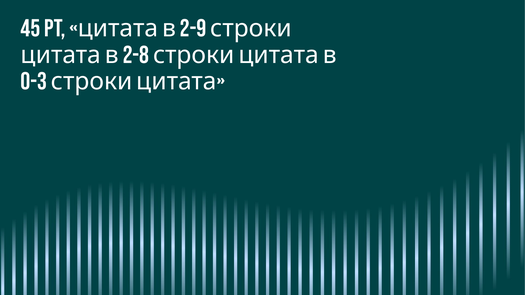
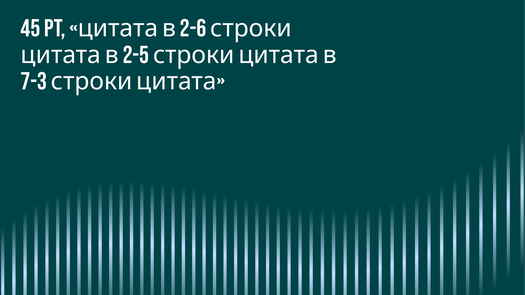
2-9: 2-9 -> 2-6
2-8: 2-8 -> 2-5
0-3: 0-3 -> 7-3
